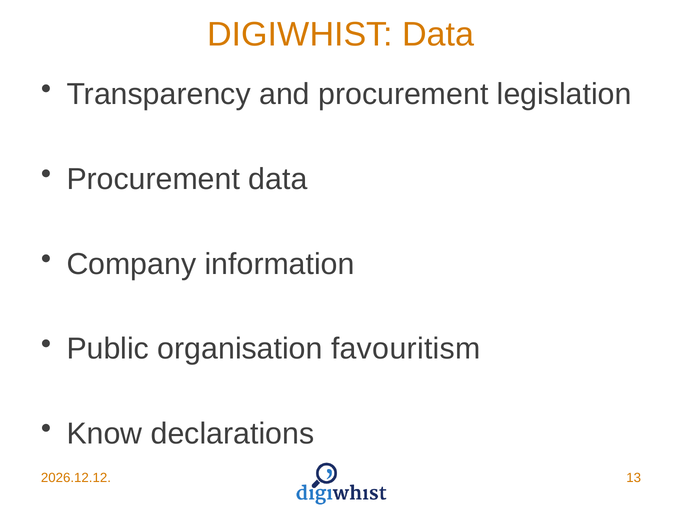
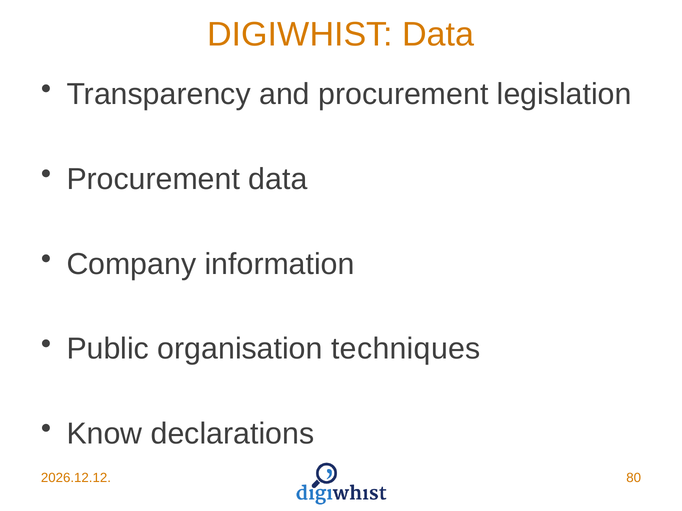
favouritism: favouritism -> techniques
13: 13 -> 80
